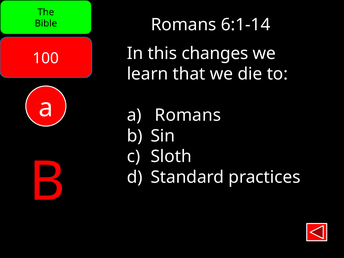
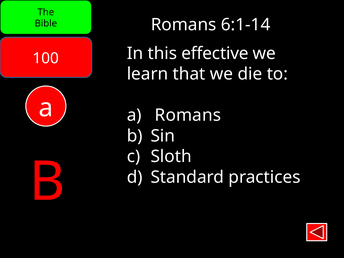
changes: changes -> effective
